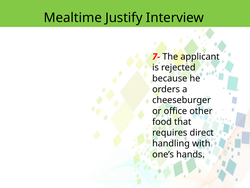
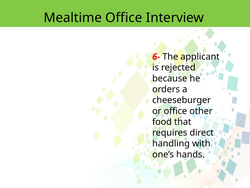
Mealtime Justify: Justify -> Office
7-: 7- -> 6-
